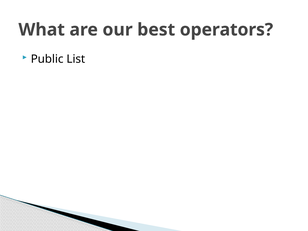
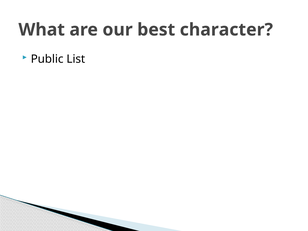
operators: operators -> character
